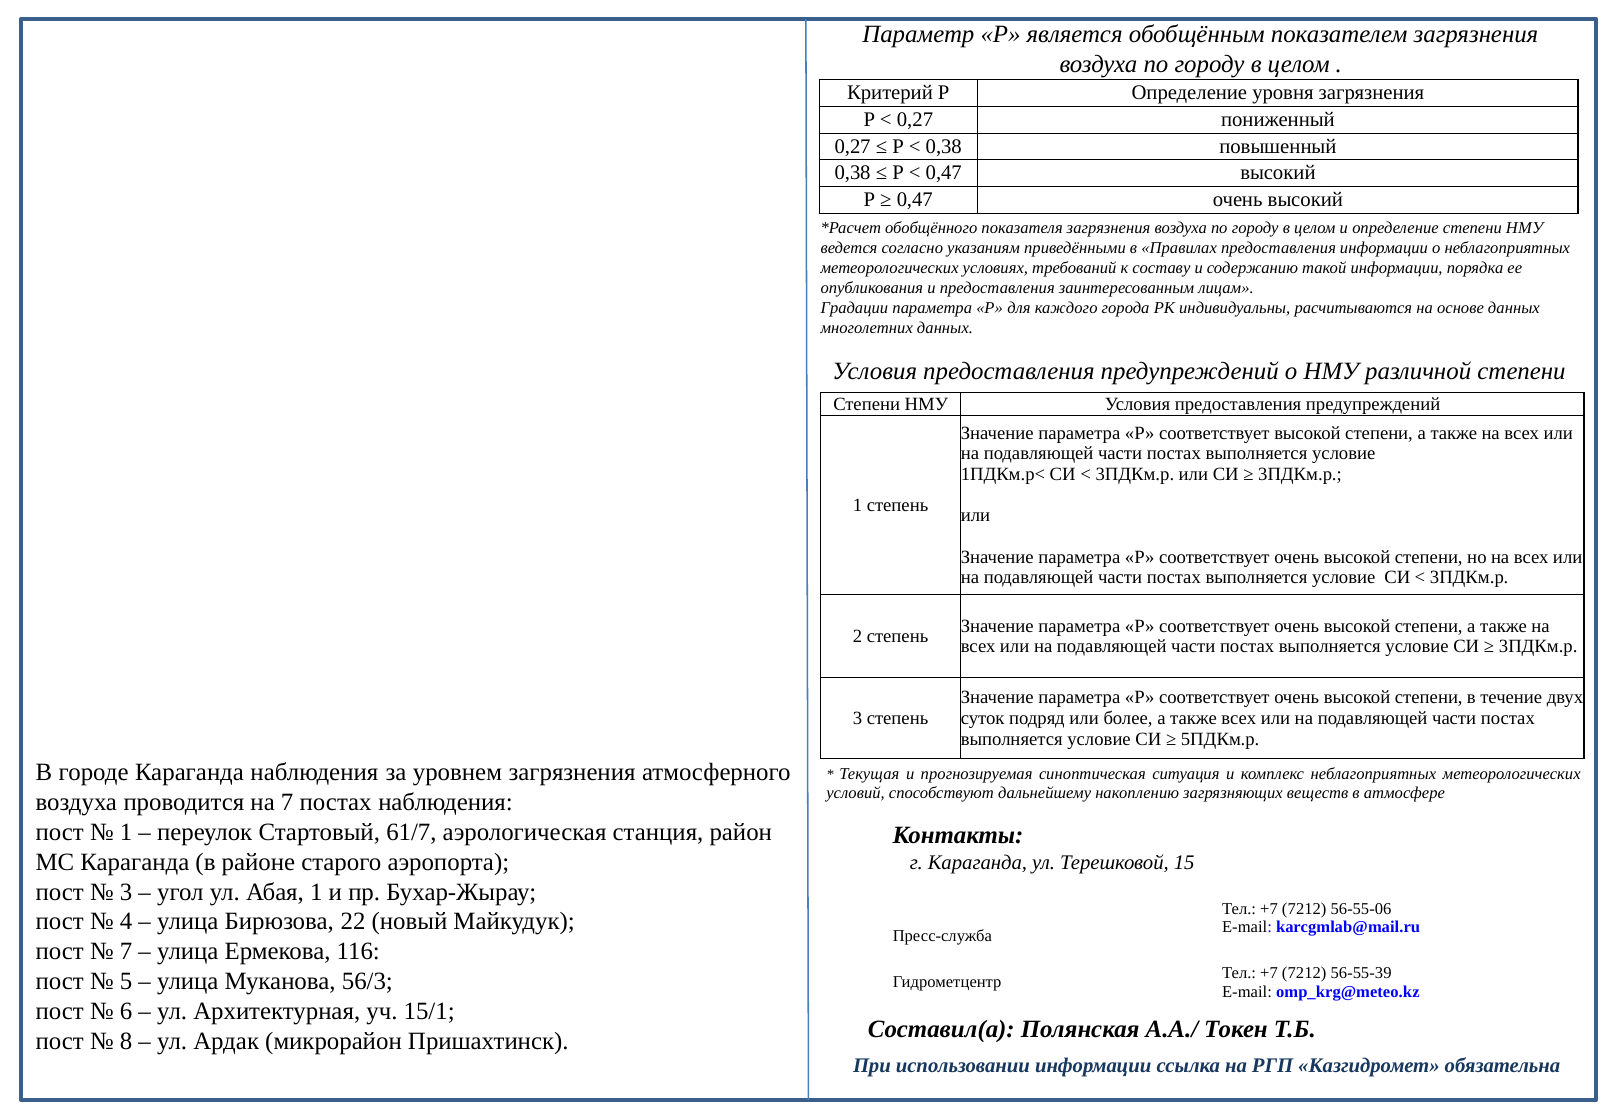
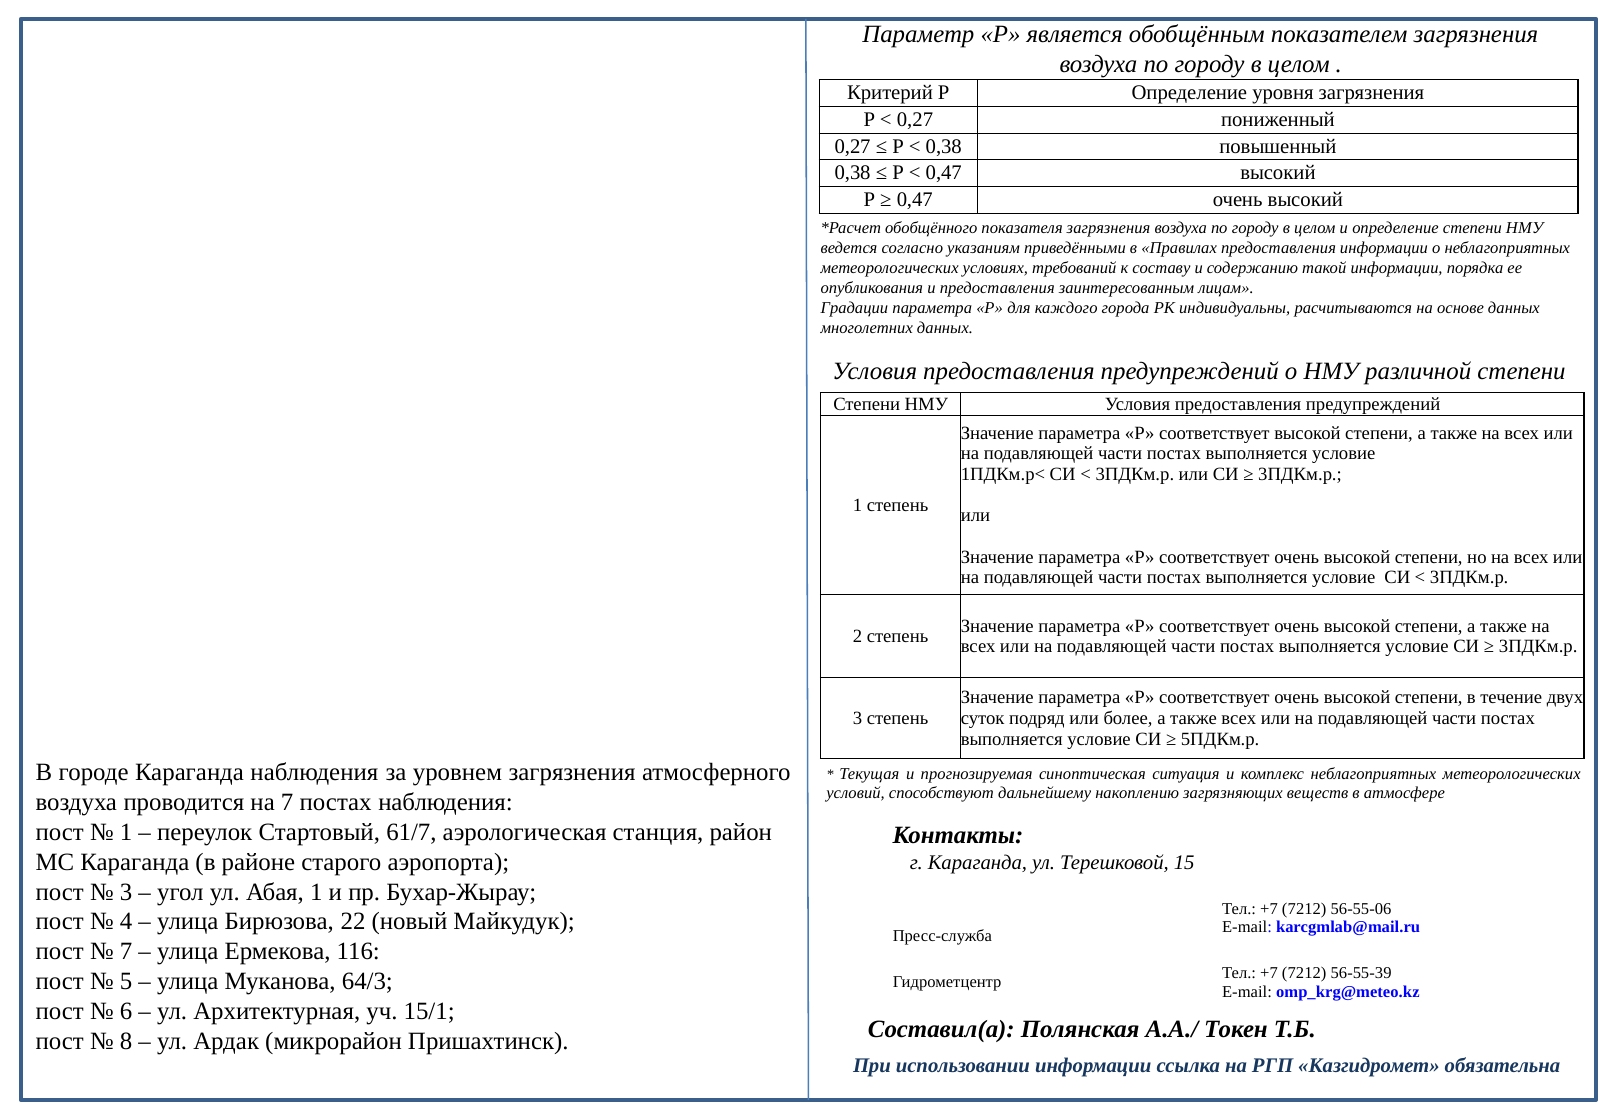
56/3: 56/3 -> 64/3
